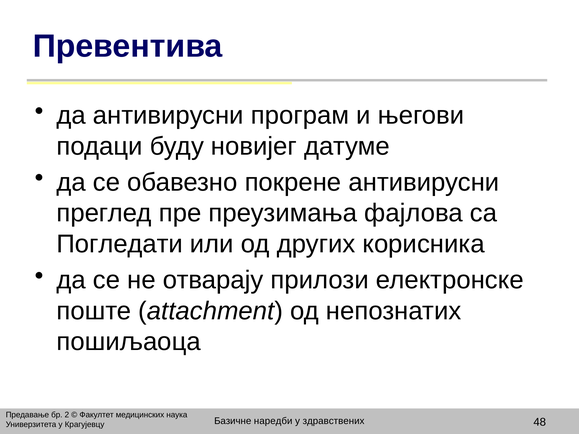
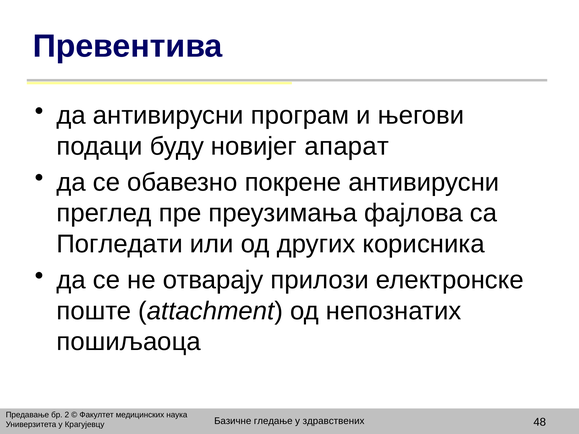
датуме: датуме -> апарат
наредби: наредби -> гледање
